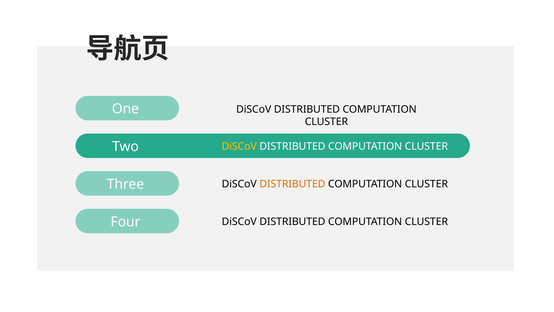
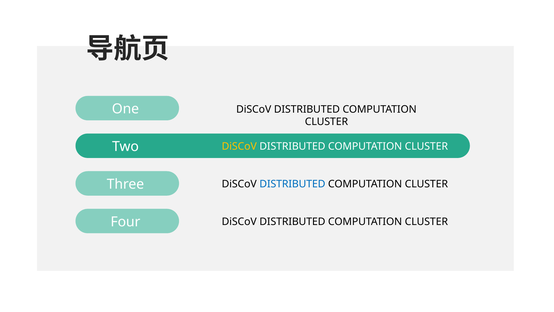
DISTRIBUTED at (292, 184) colour: orange -> blue
